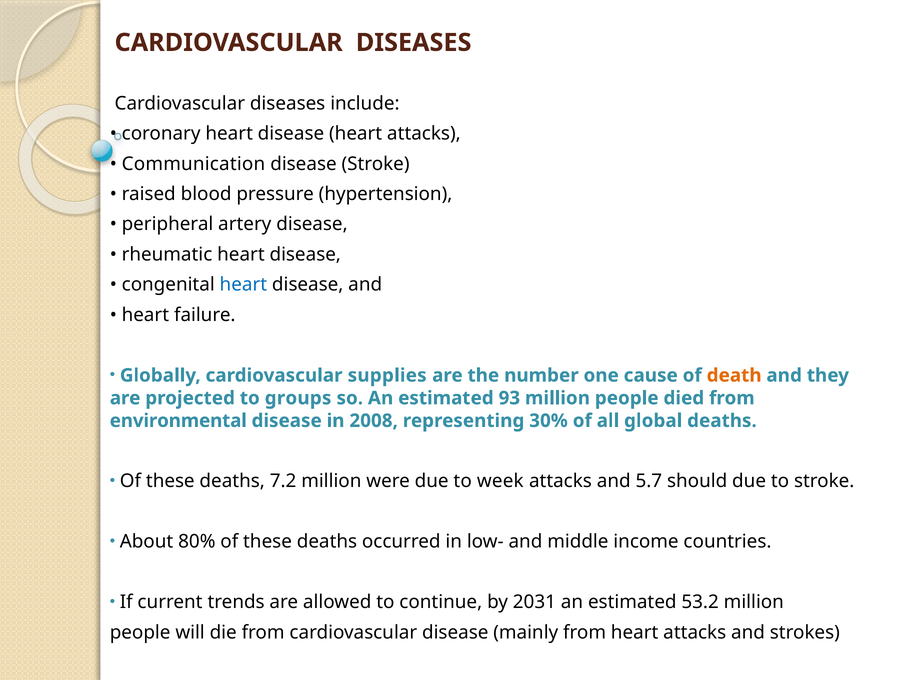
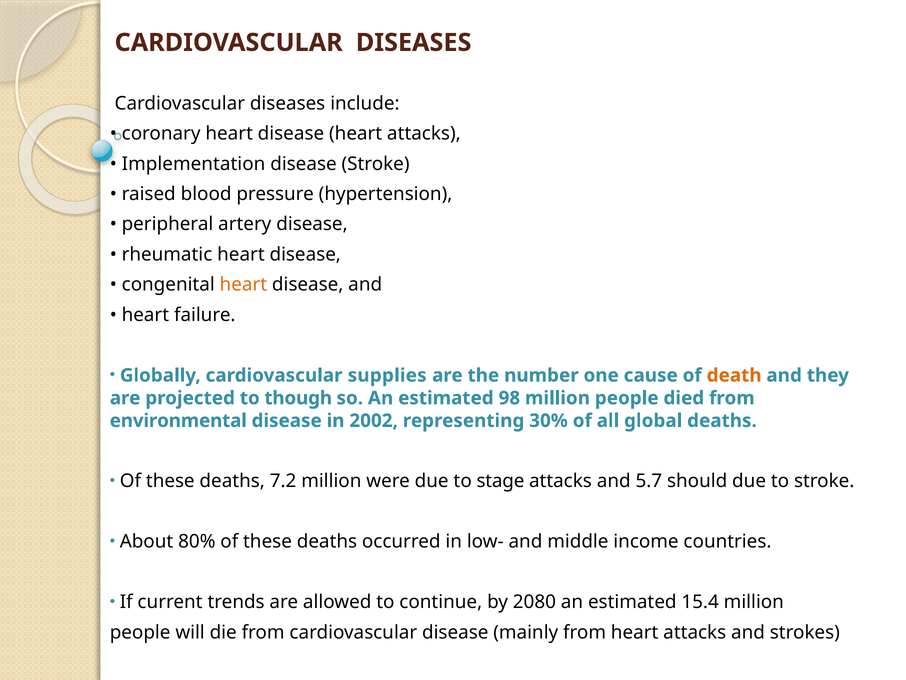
Communication: Communication -> Implementation
heart at (243, 285) colour: blue -> orange
groups: groups -> though
93: 93 -> 98
2008: 2008 -> 2002
week: week -> stage
2031: 2031 -> 2080
53.2: 53.2 -> 15.4
